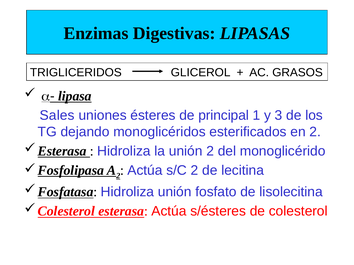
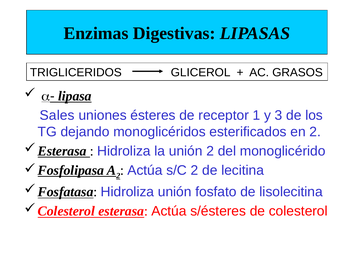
principal: principal -> receptor
